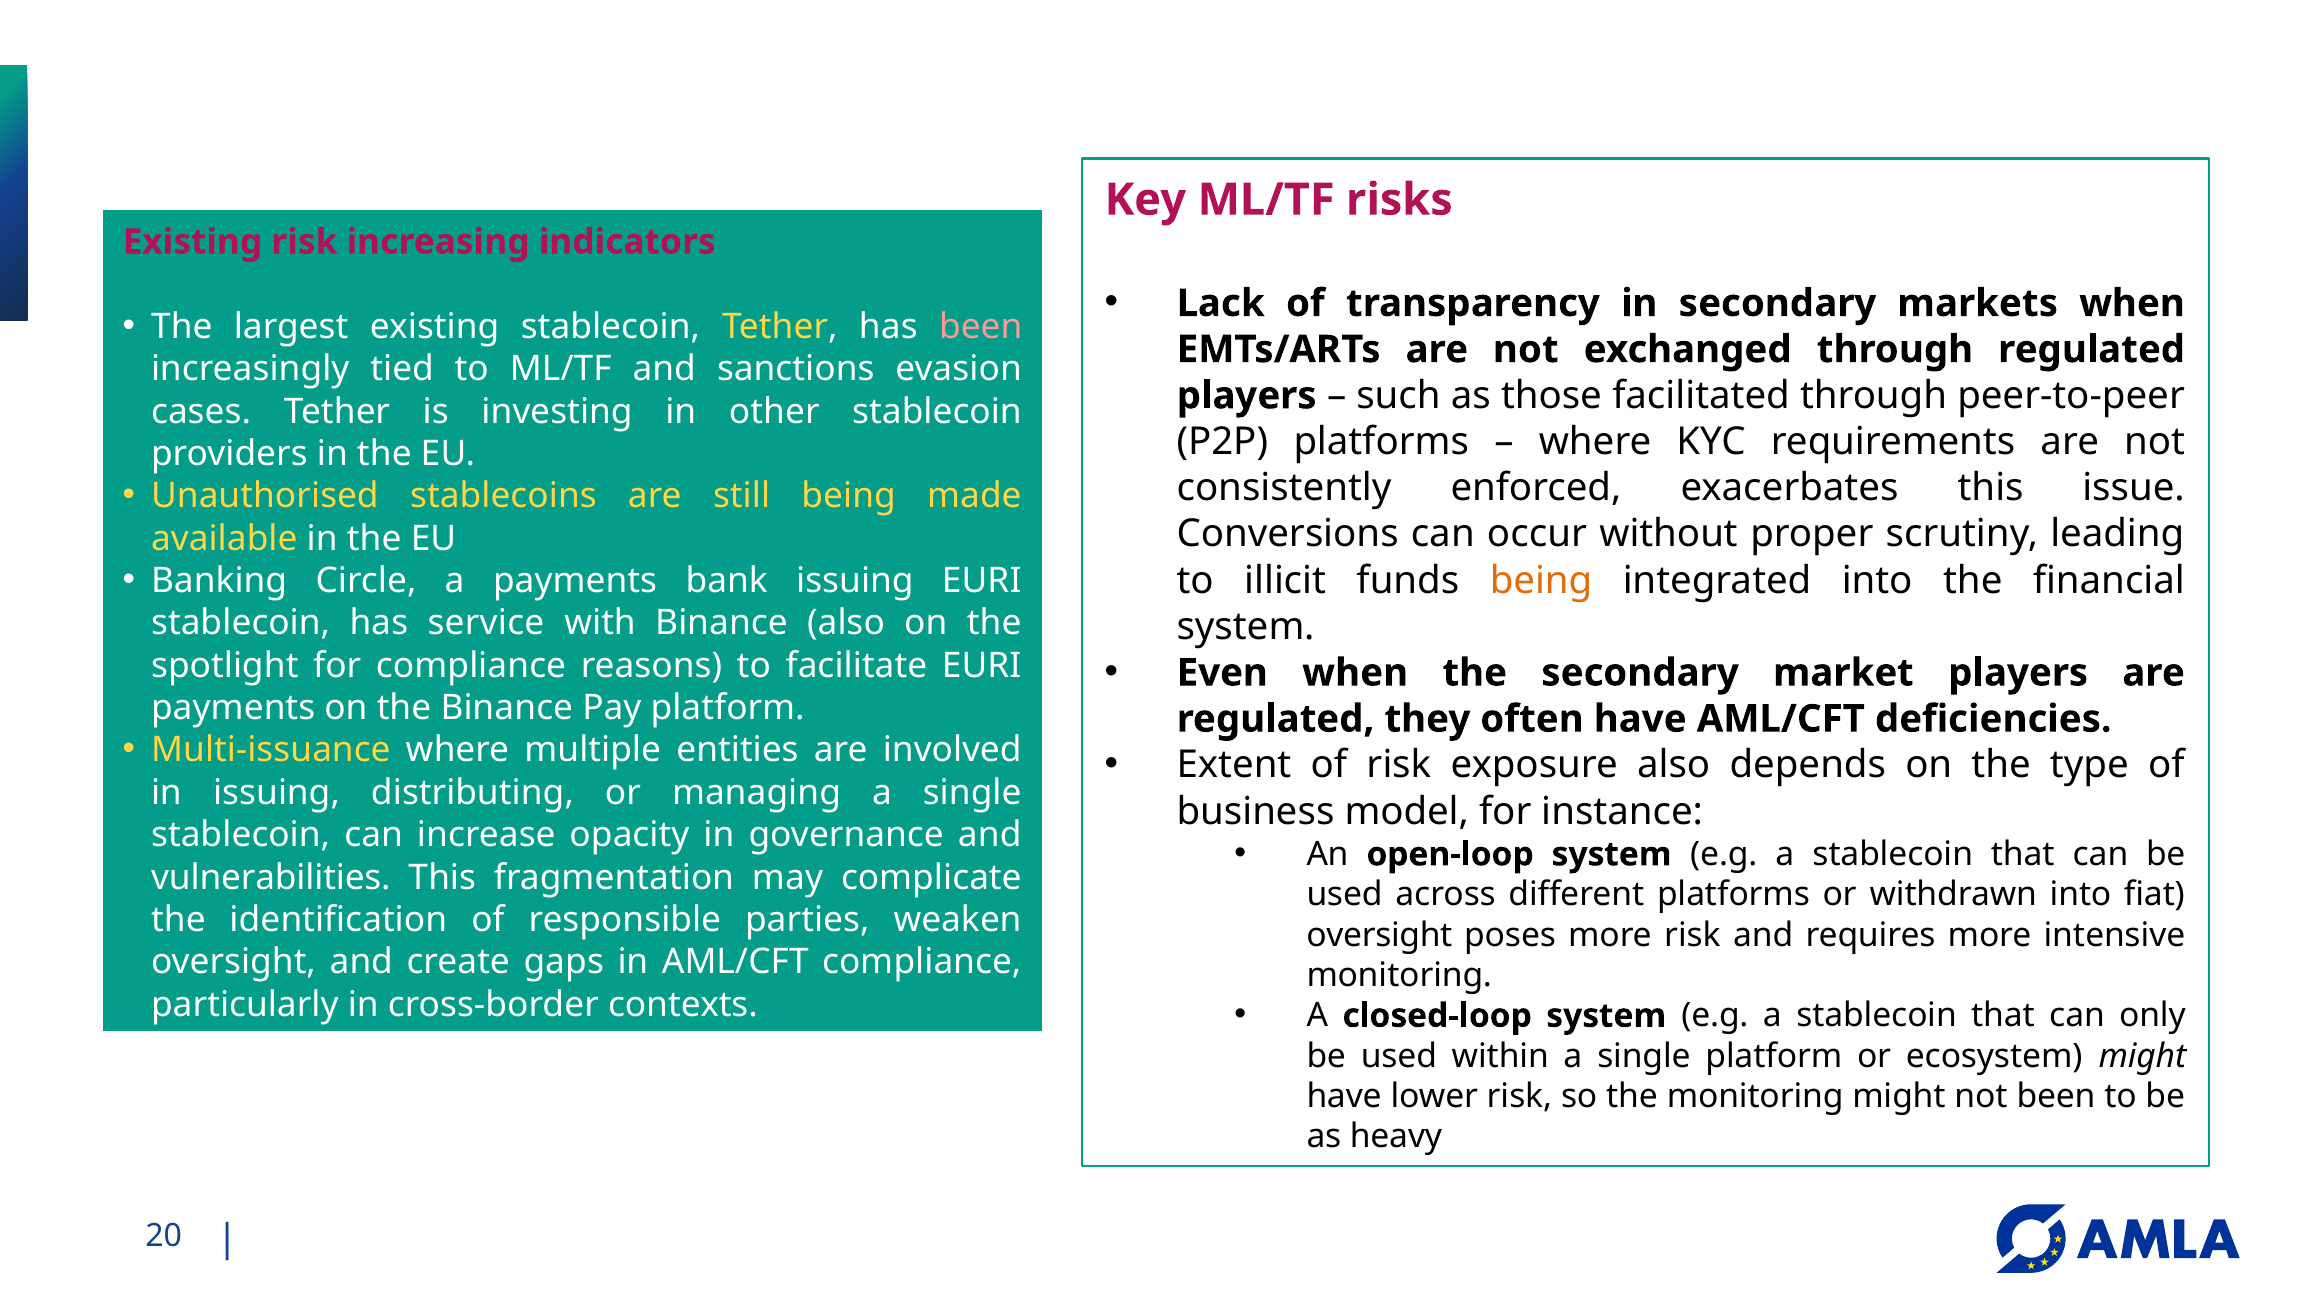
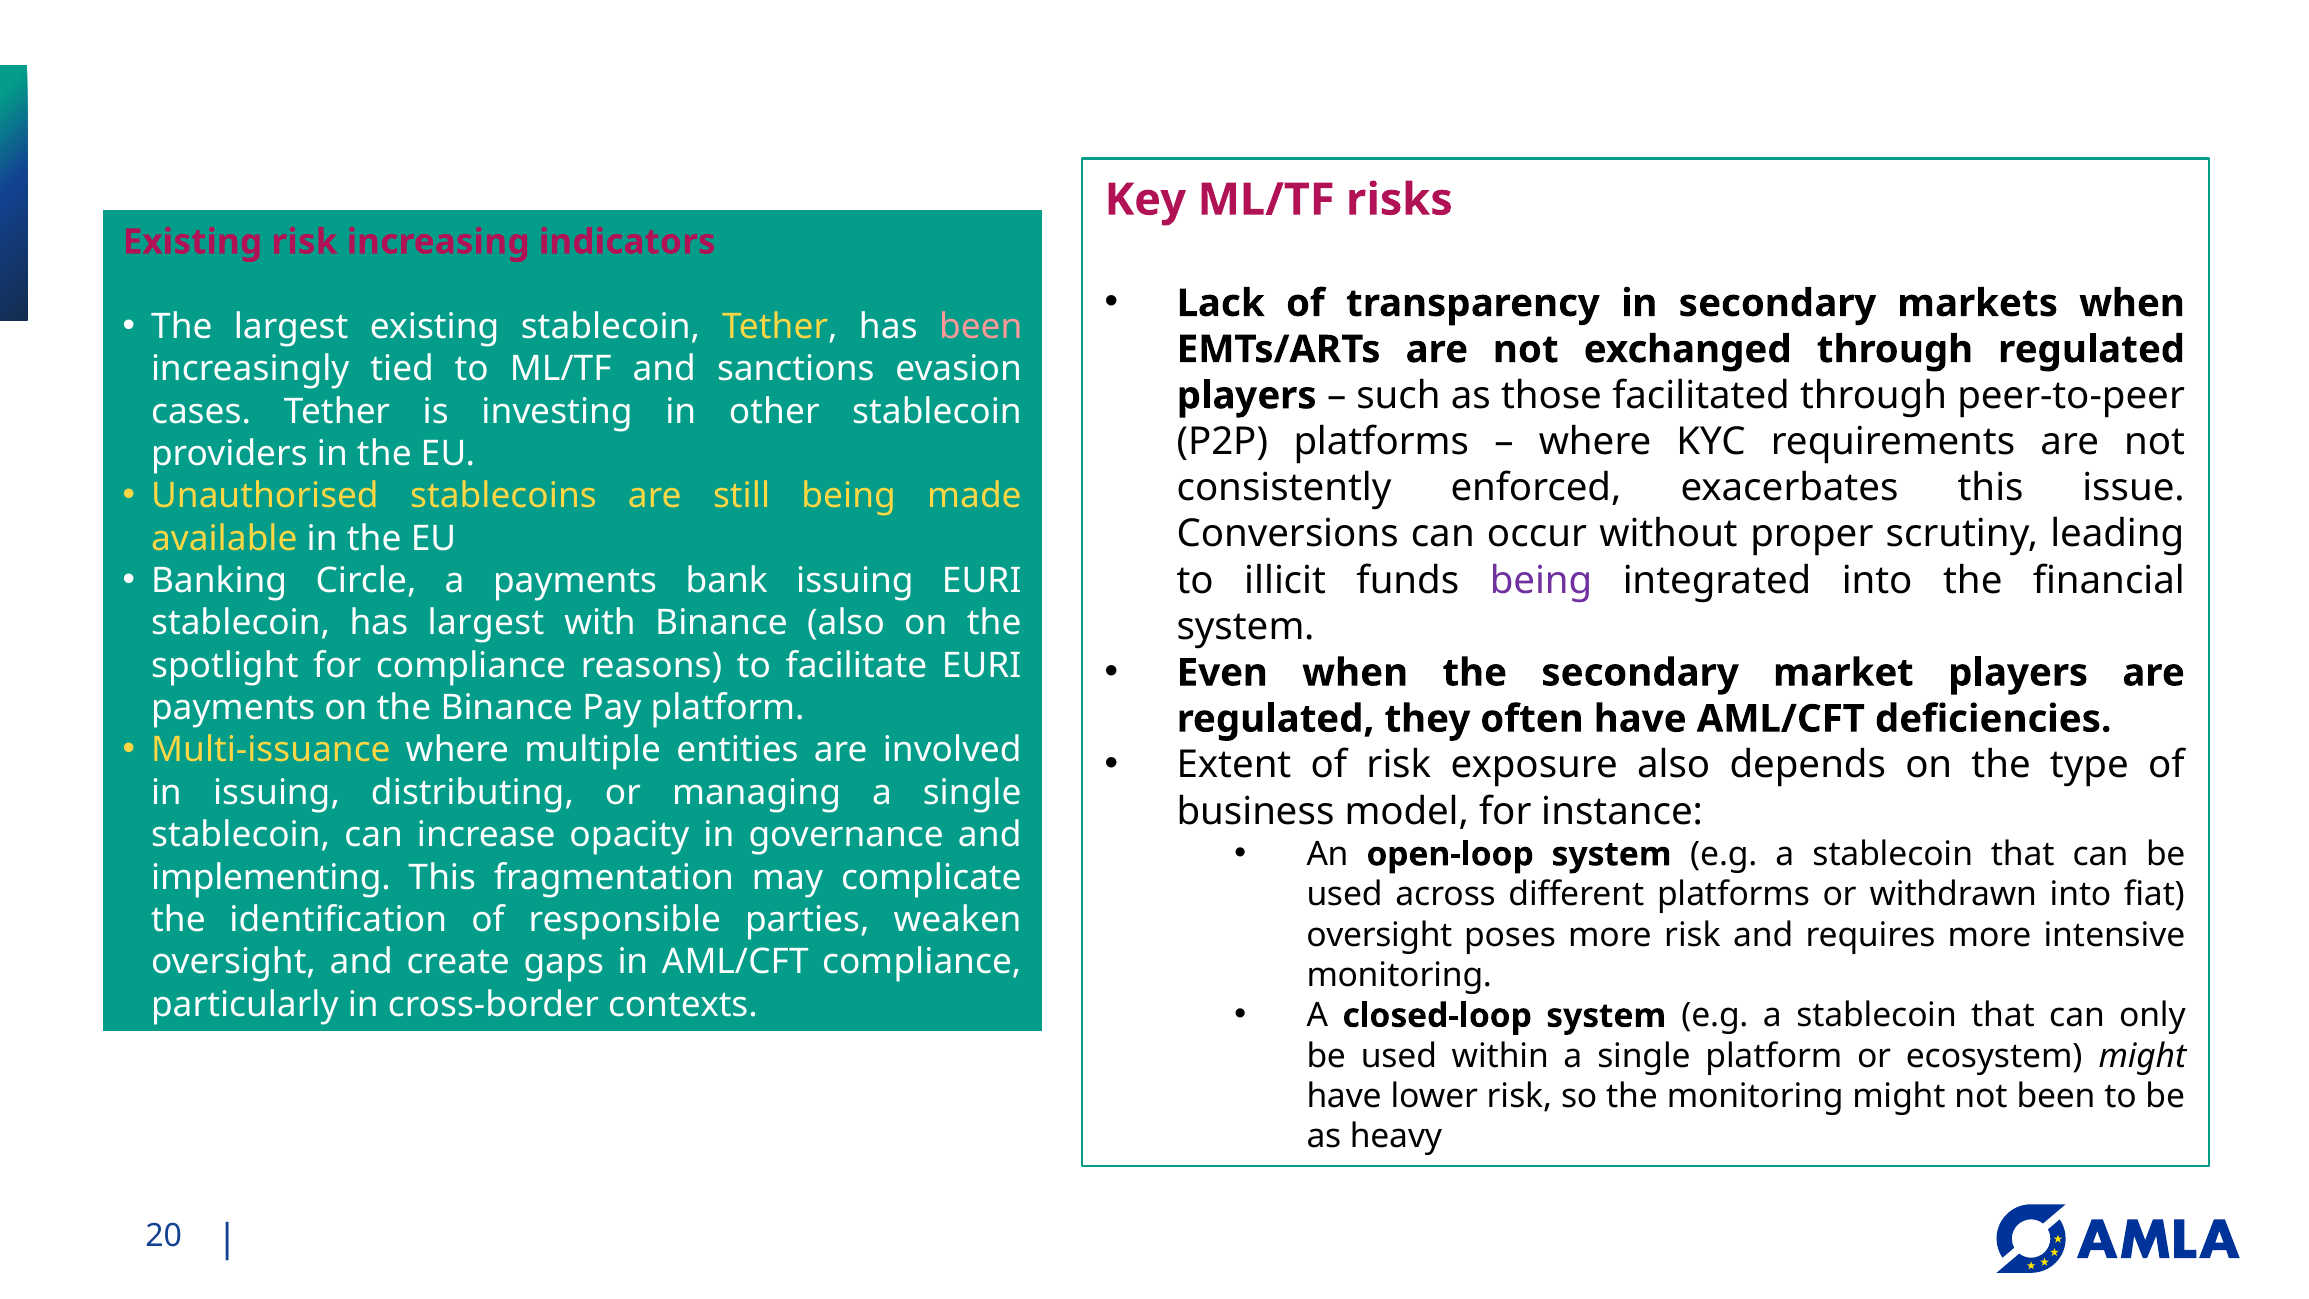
being at (1541, 580) colour: orange -> purple
has service: service -> largest
vulnerabilities: vulnerabilities -> implementing
